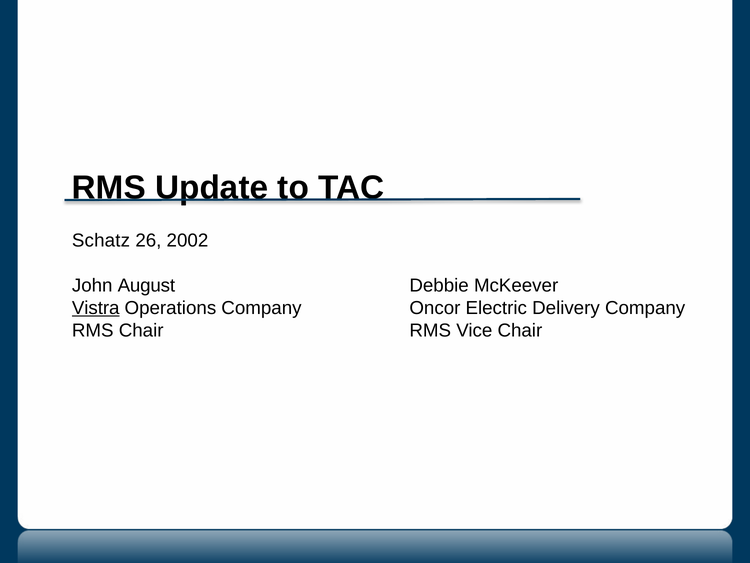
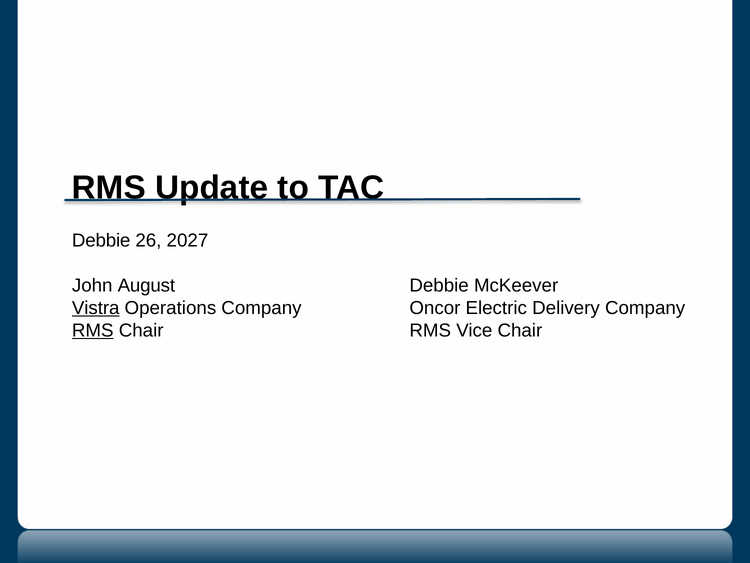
Schatz at (101, 240): Schatz -> Debbie
2002: 2002 -> 2027
RMS at (93, 330) underline: none -> present
